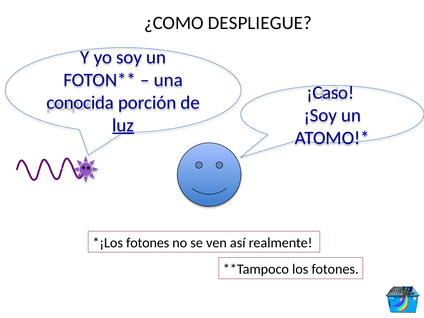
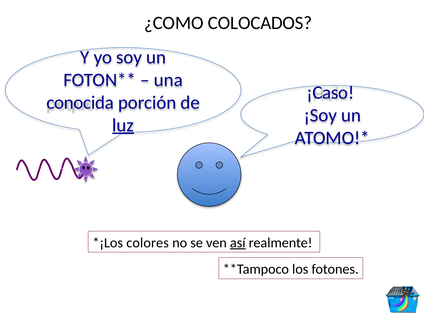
DESPLIEGUE: DESPLIEGUE -> COLOCADOS
fotones at (148, 243): fotones -> colores
así underline: none -> present
